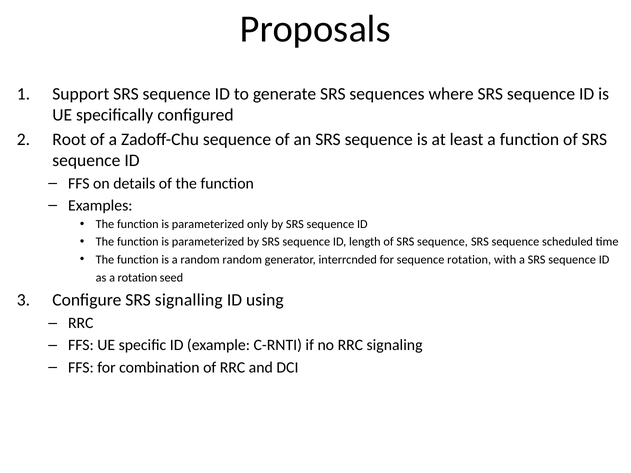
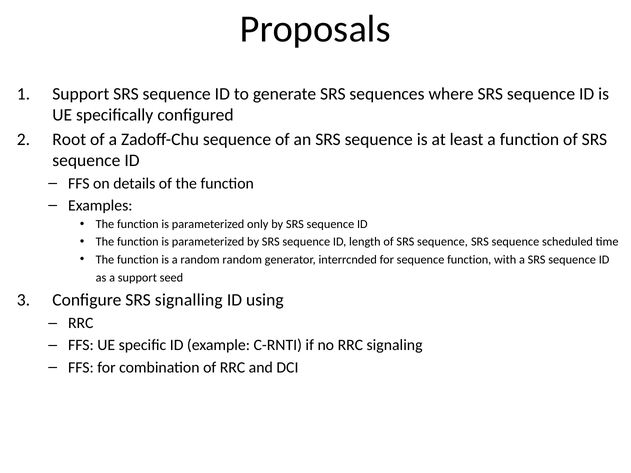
sequence rotation: rotation -> function
a rotation: rotation -> support
